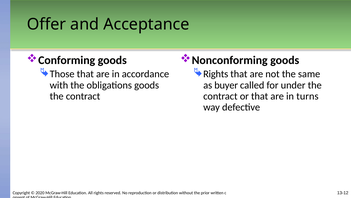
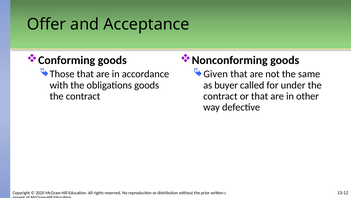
Rights at (216, 74): Rights -> Given
turns: turns -> other
